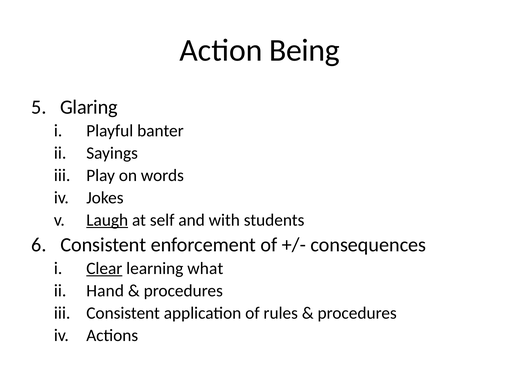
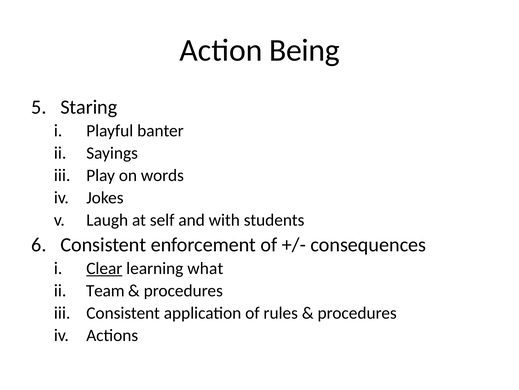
Glaring: Glaring -> Staring
Laugh underline: present -> none
Hand: Hand -> Team
